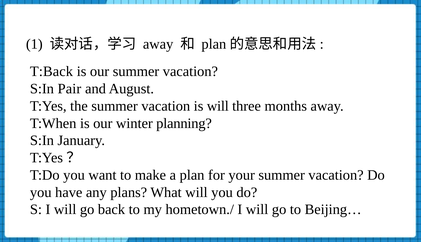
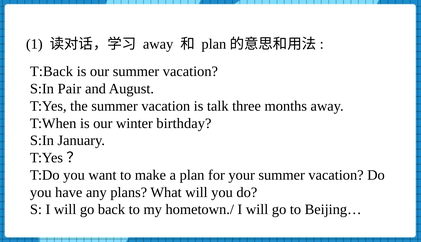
is will: will -> talk
planning: planning -> birthday
